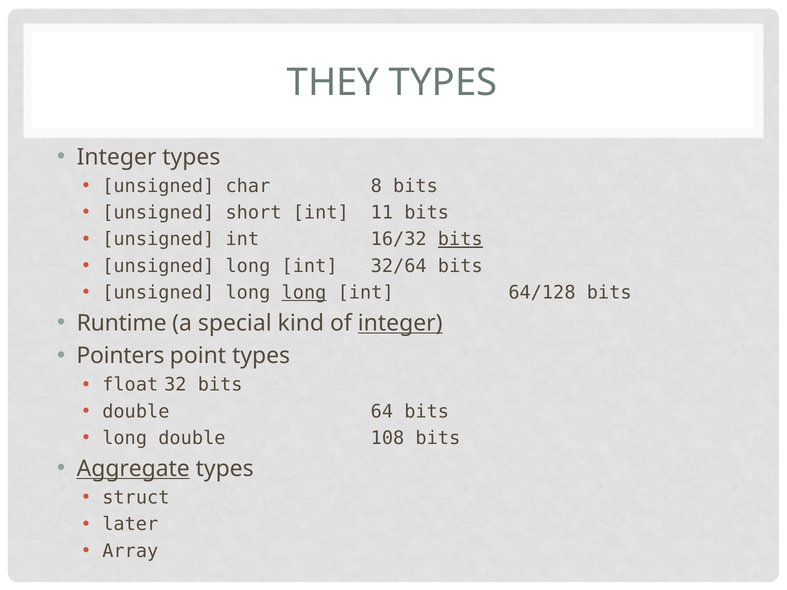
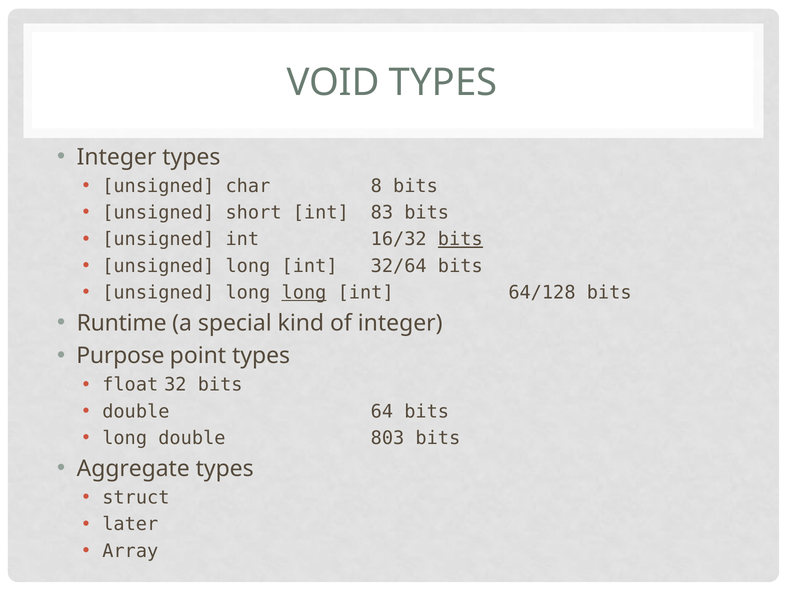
THEY: THEY -> VOID
11: 11 -> 83
integer at (400, 323) underline: present -> none
Pointers: Pointers -> Purpose
108: 108 -> 803
Aggregate underline: present -> none
